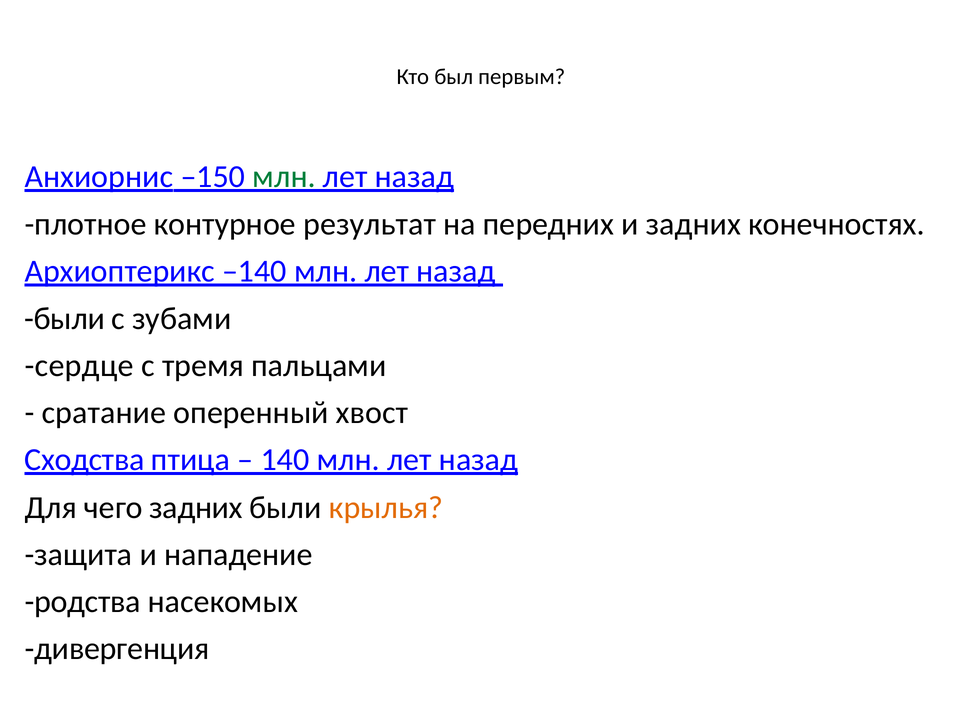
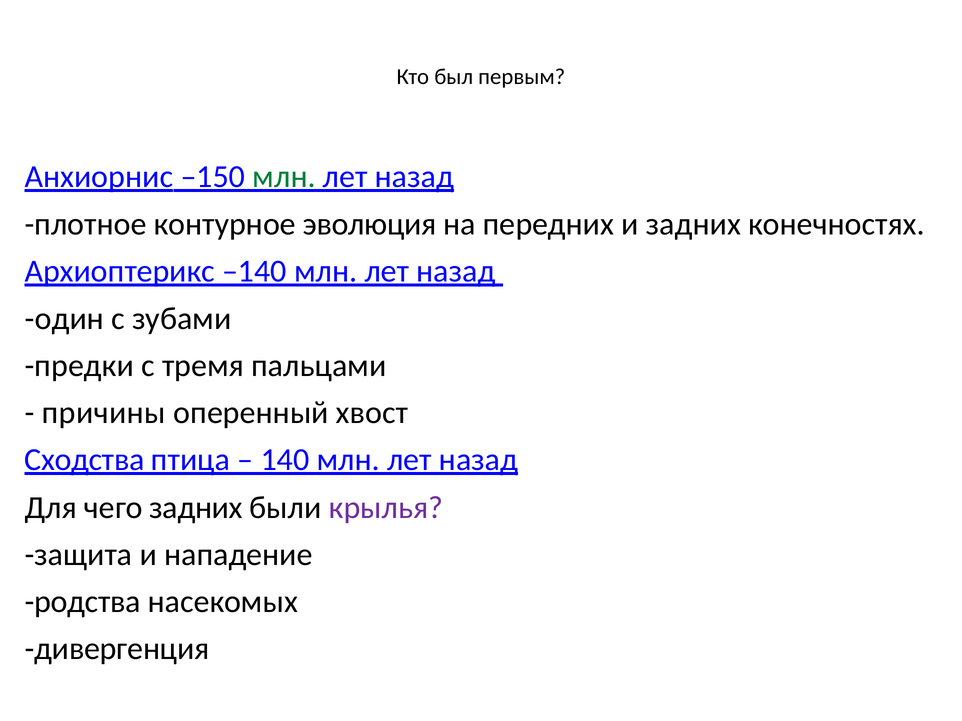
результат: результат -> эволюция
были at (65, 319): были -> один
сердце: сердце -> предки
сратание: сратание -> причины
крылья colour: orange -> purple
